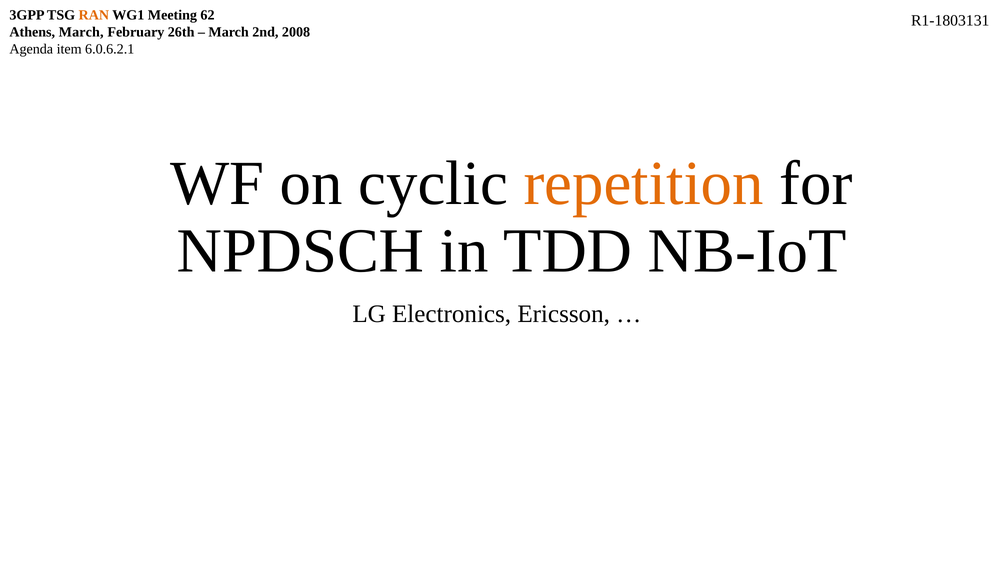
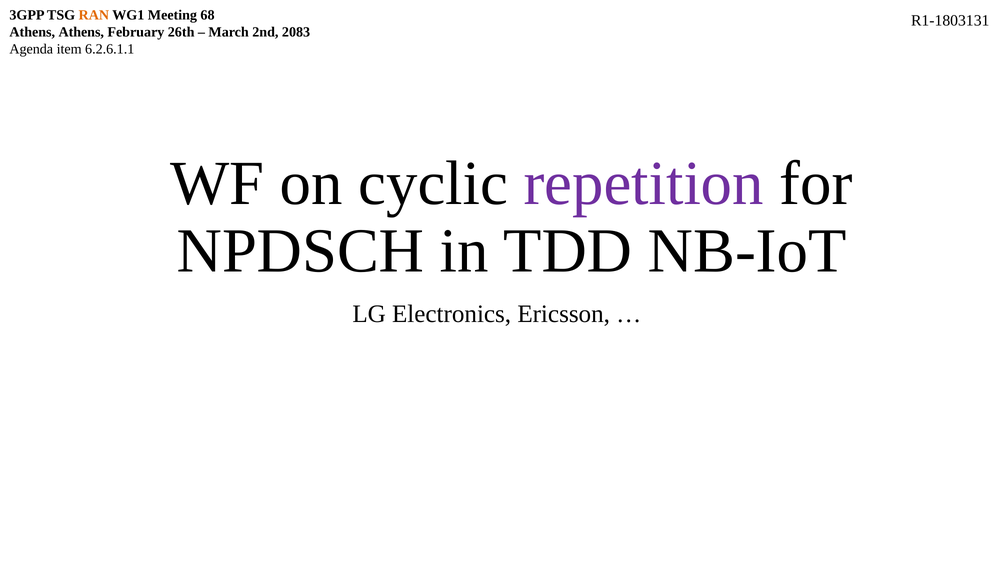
62: 62 -> 68
Athens March: March -> Athens
2008: 2008 -> 2083
6.0.6.2.1: 6.0.6.2.1 -> 6.2.6.1.1
repetition colour: orange -> purple
